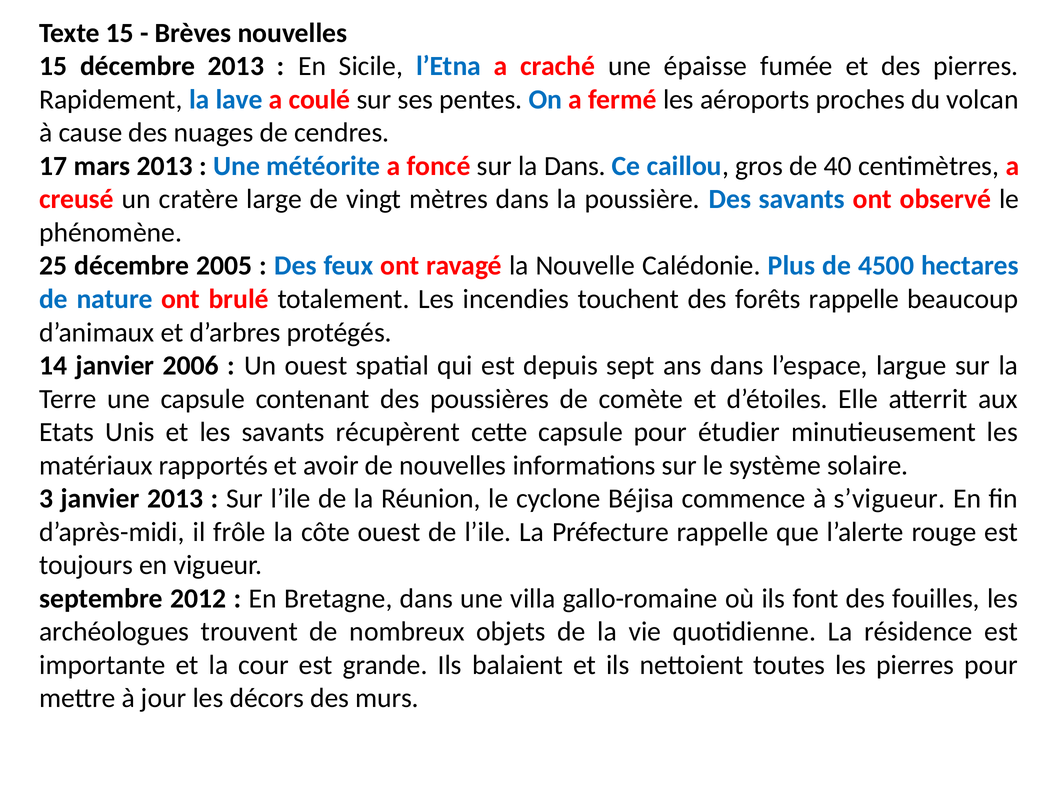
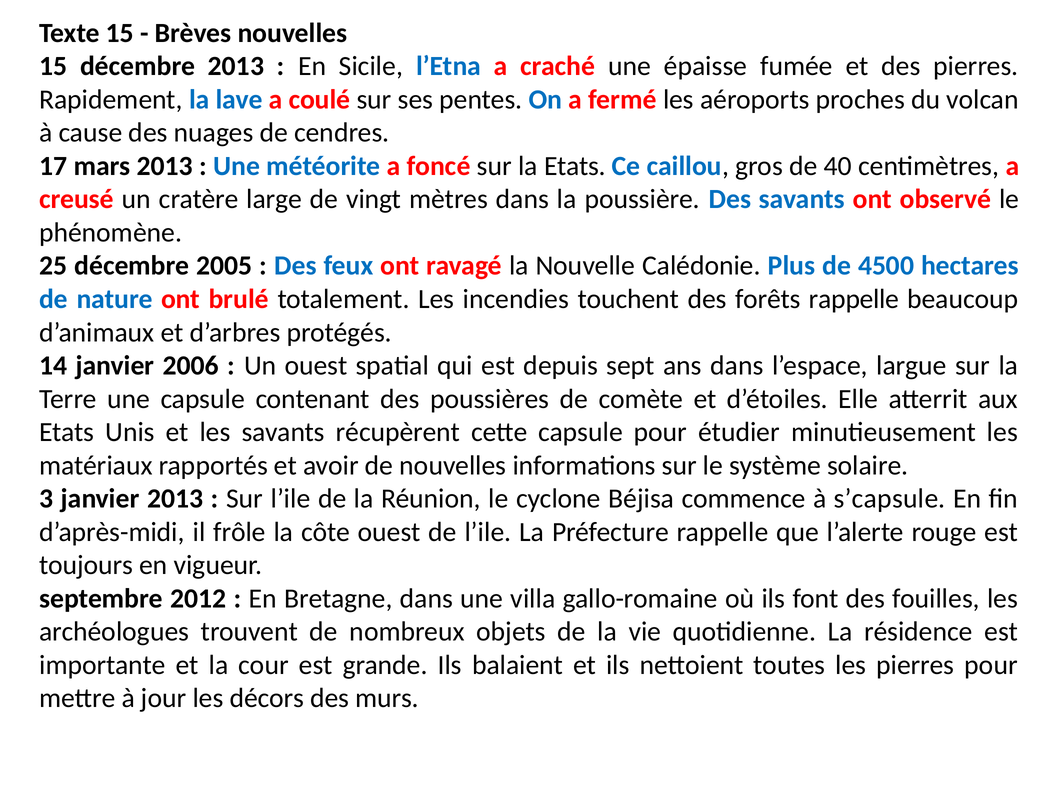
la Dans: Dans -> Etats
s’vigueur: s’vigueur -> s’capsule
